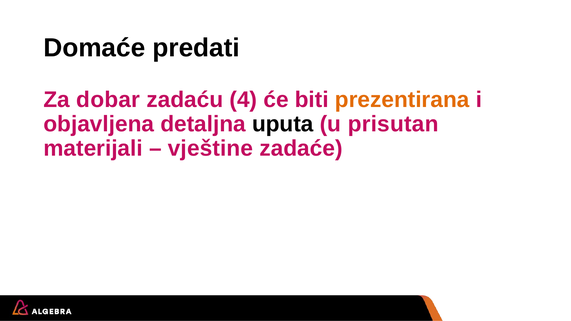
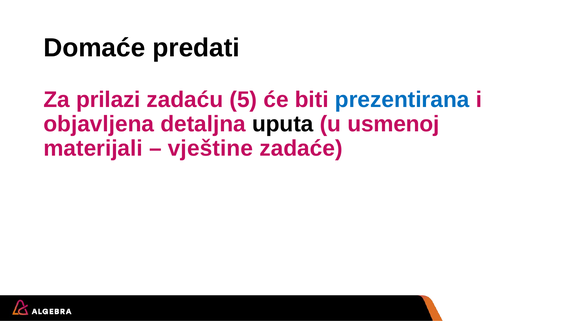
dobar: dobar -> prilazi
4: 4 -> 5
prezentirana colour: orange -> blue
prisutan: prisutan -> usmenoj
